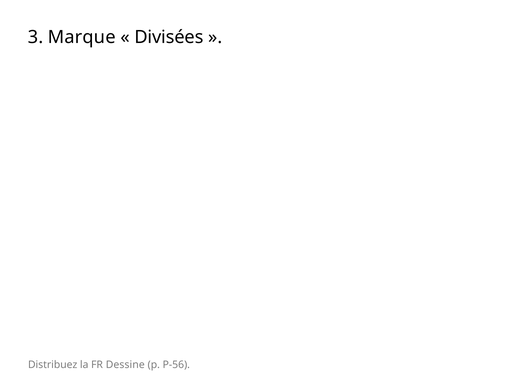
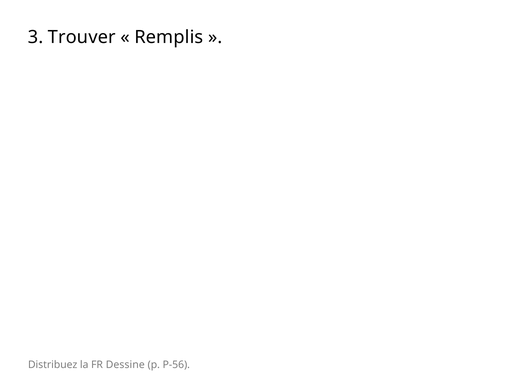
Marque: Marque -> Trouver
Divisées: Divisées -> Remplis
